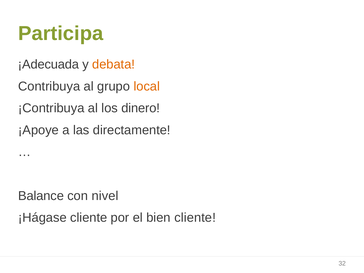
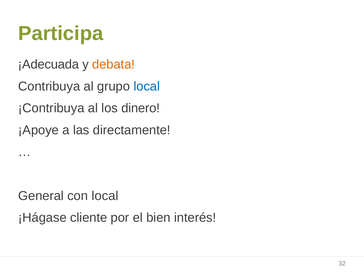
local at (147, 86) colour: orange -> blue
Balance: Balance -> General
con nivel: nivel -> local
bien cliente: cliente -> interés
